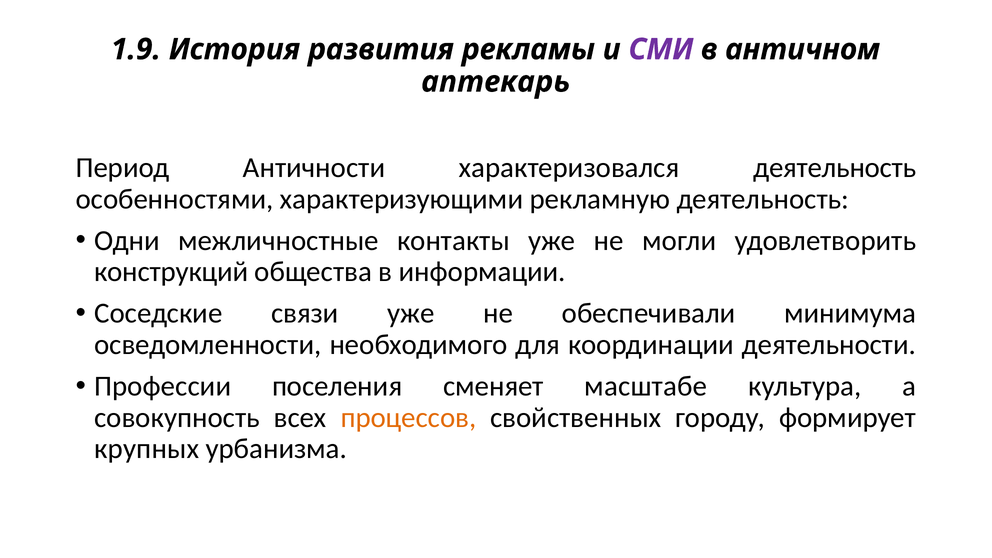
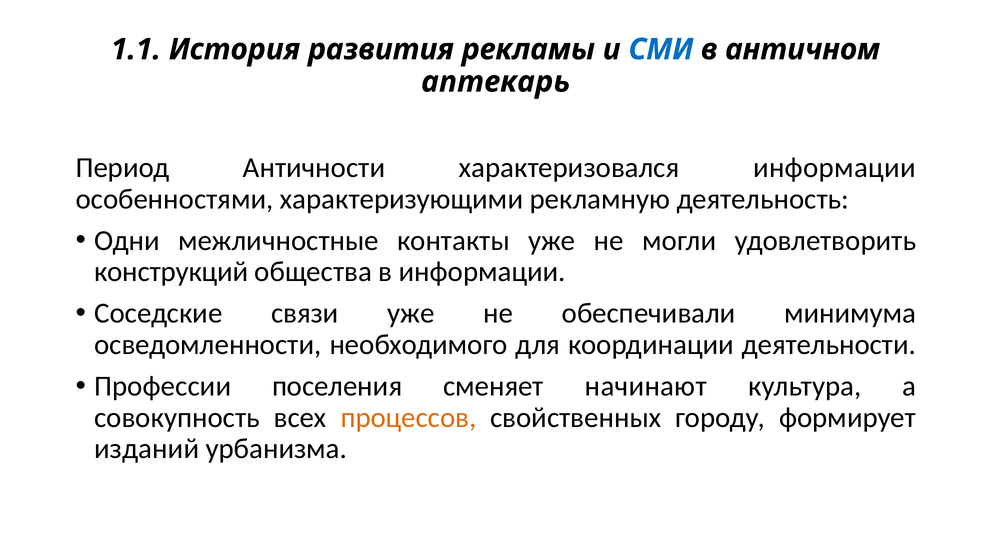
1.9: 1.9 -> 1.1
СМИ colour: purple -> blue
характеризовался деятельность: деятельность -> информации
масштабе: масштабе -> начинают
крупных: крупных -> изданий
